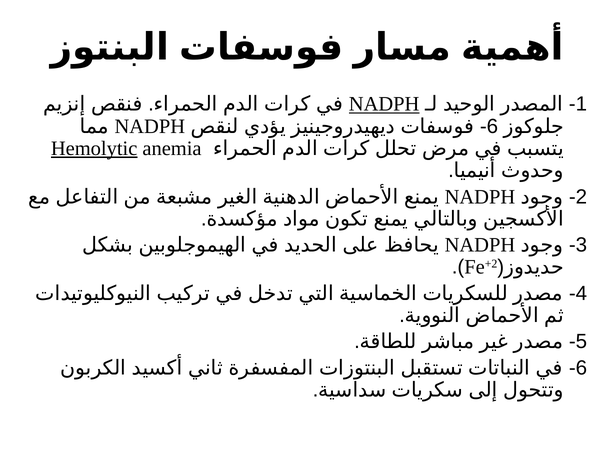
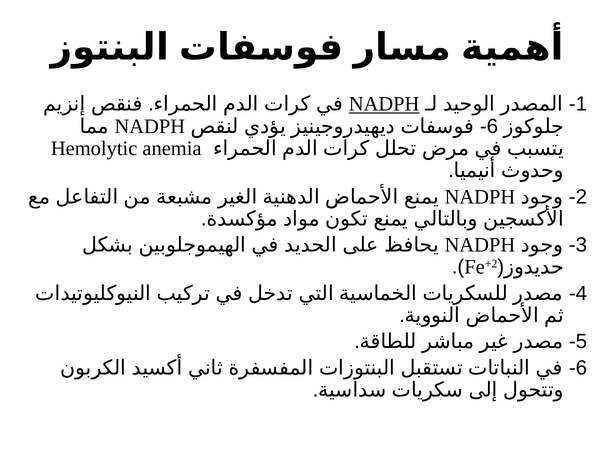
Hemolytic underline: present -> none
